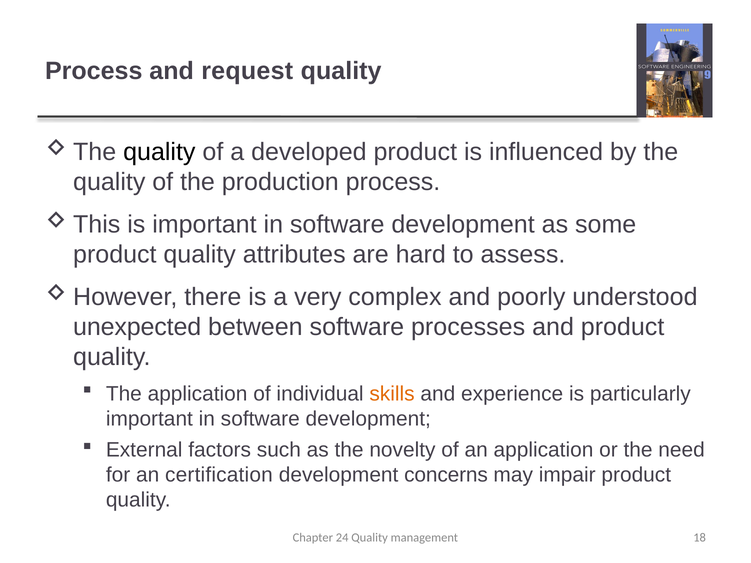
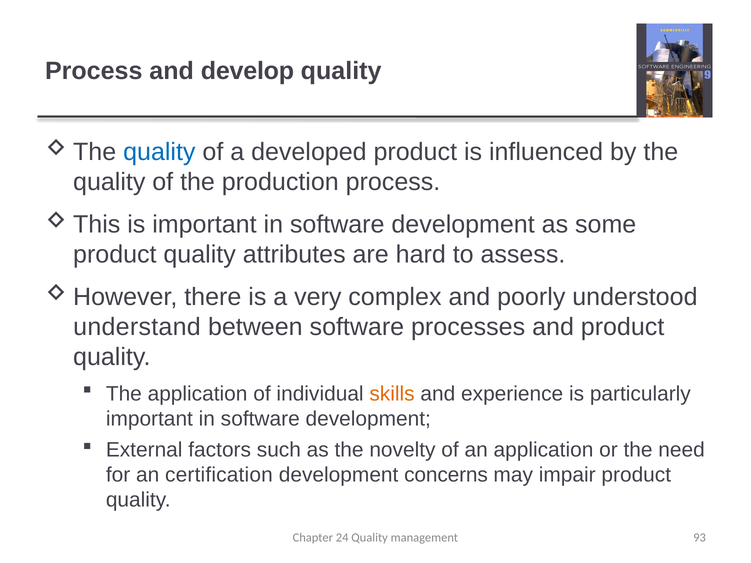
request: request -> develop
quality at (159, 152) colour: black -> blue
unexpected: unexpected -> understand
18: 18 -> 93
